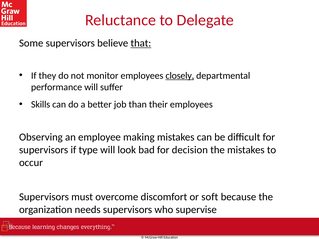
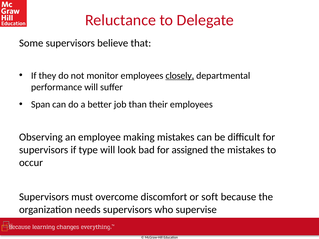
that underline: present -> none
Skills: Skills -> Span
decision: decision -> assigned
